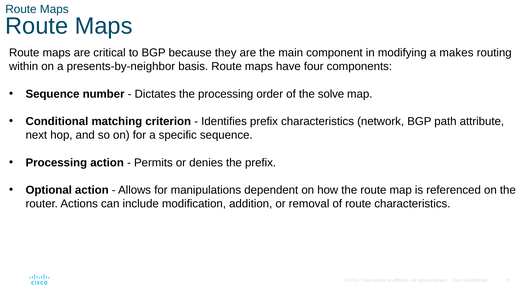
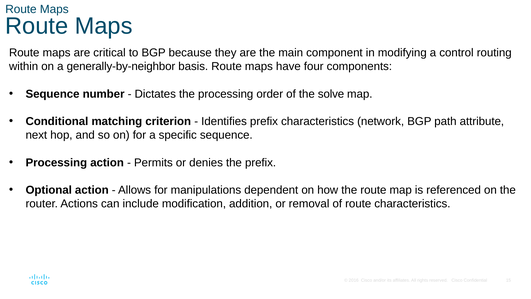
makes: makes -> control
presents-by-neighbor: presents-by-neighbor -> generally-by-neighbor
